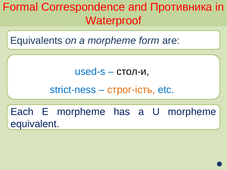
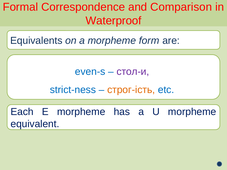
Противника: Противника -> Comparison
used-s: used-s -> even-s
стол-и colour: black -> purple
